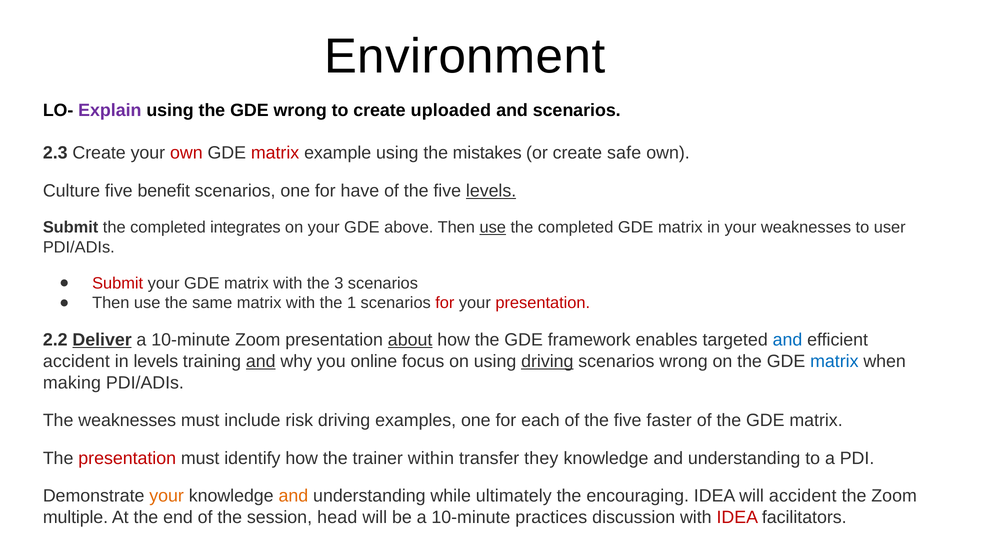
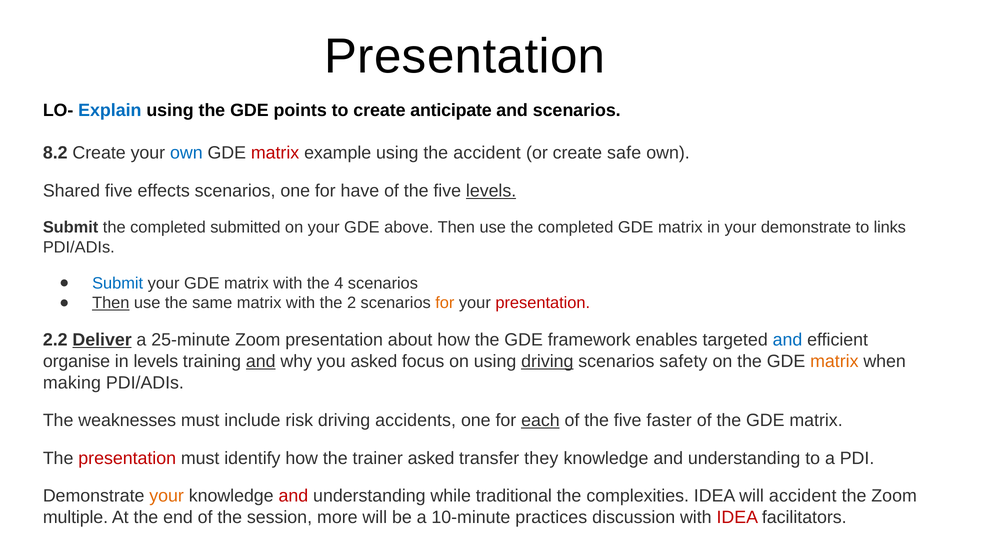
Environment at (465, 57): Environment -> Presentation
Explain colour: purple -> blue
GDE wrong: wrong -> points
uploaded: uploaded -> anticipate
2.3: 2.3 -> 8.2
own at (186, 153) colour: red -> blue
the mistakes: mistakes -> accident
Culture: Culture -> Shared
benefit: benefit -> effects
integrates: integrates -> submitted
use at (493, 228) underline: present -> none
your weaknesses: weaknesses -> demonstrate
user: user -> links
Submit at (118, 283) colour: red -> blue
3: 3 -> 4
Then at (111, 303) underline: none -> present
1: 1 -> 2
for at (445, 303) colour: red -> orange
10-minute at (191, 340): 10-minute -> 25-minute
about underline: present -> none
accident at (76, 361): accident -> organise
you online: online -> asked
scenarios wrong: wrong -> safety
matrix at (834, 361) colour: blue -> orange
examples: examples -> accidents
each underline: none -> present
trainer within: within -> asked
and at (293, 496) colour: orange -> red
ultimately: ultimately -> traditional
encouraging: encouraging -> complexities
head: head -> more
